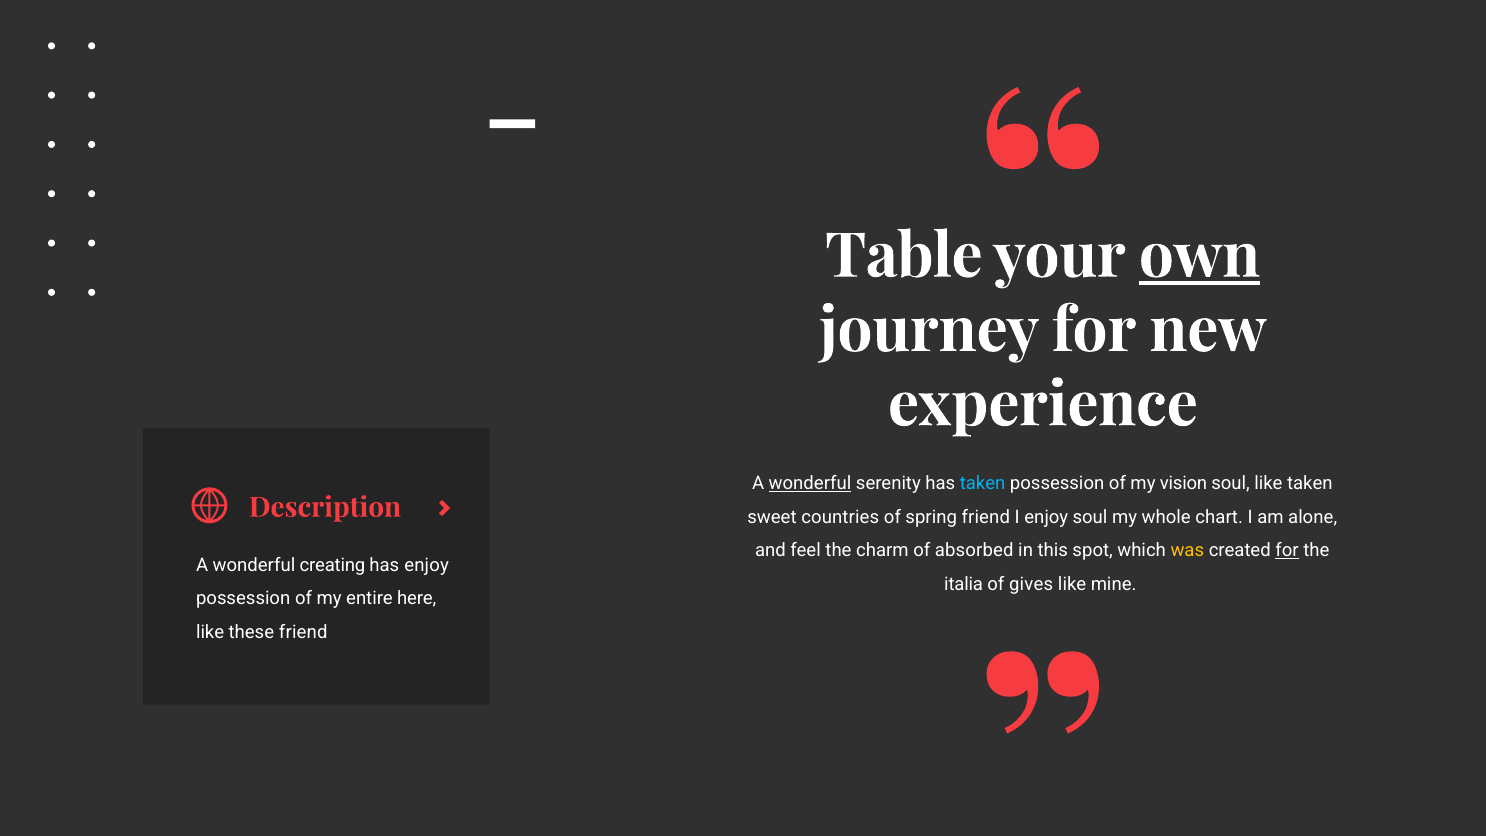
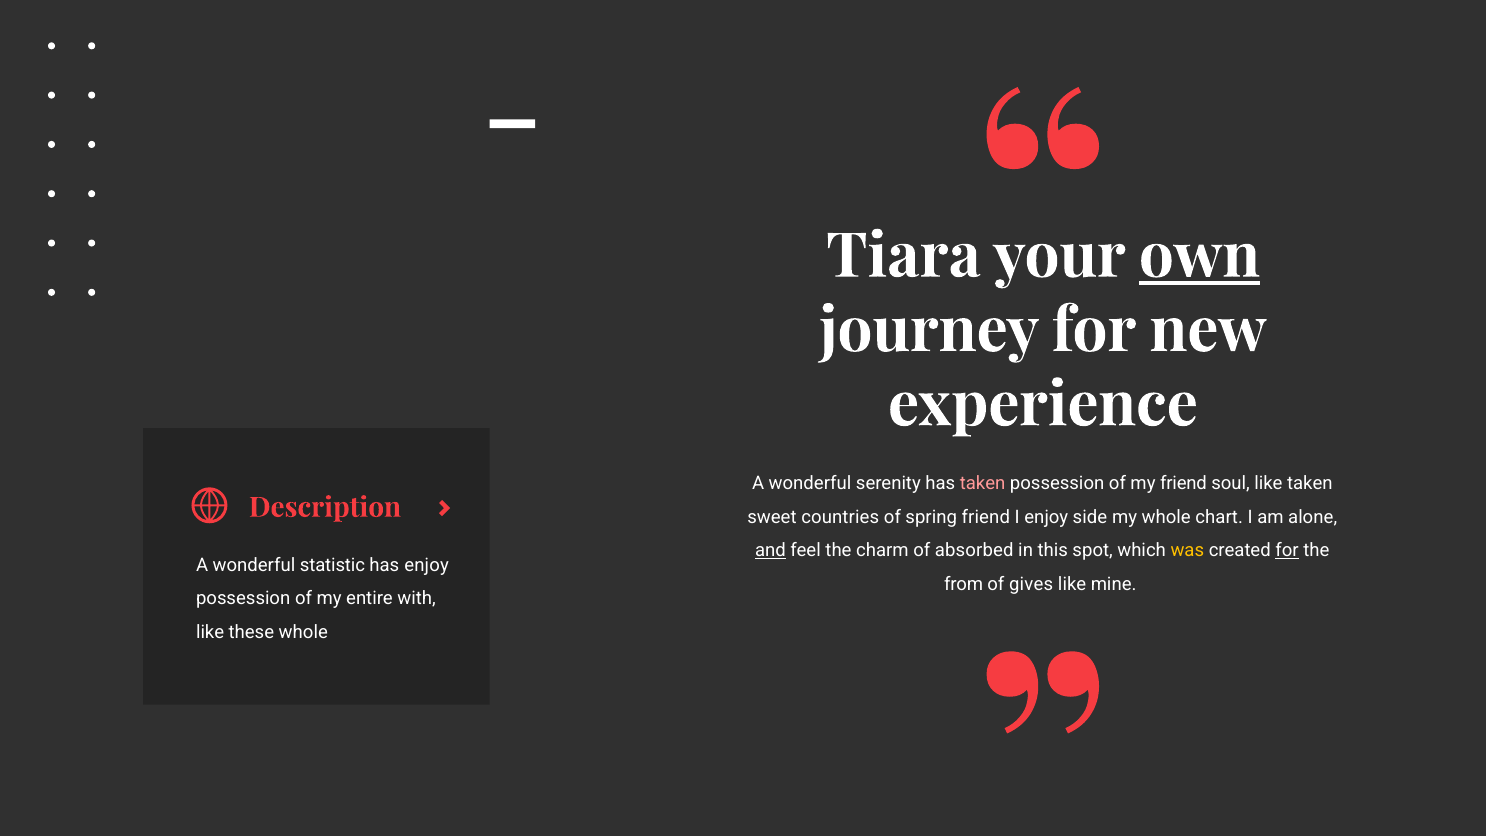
Table: Table -> Tiara
wonderful at (810, 484) underline: present -> none
taken at (983, 484) colour: light blue -> pink
my vision: vision -> friend
enjoy soul: soul -> side
and underline: none -> present
creating: creating -> statistic
italia: italia -> from
here: here -> with
these friend: friend -> whole
